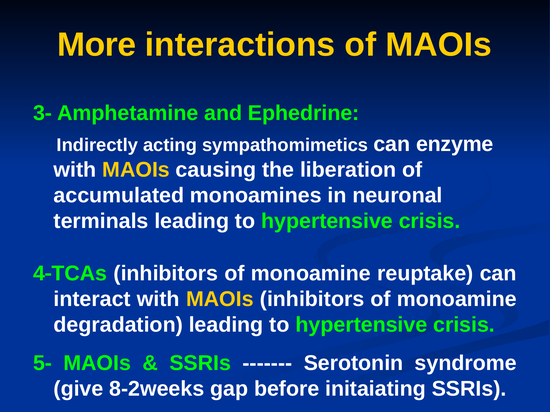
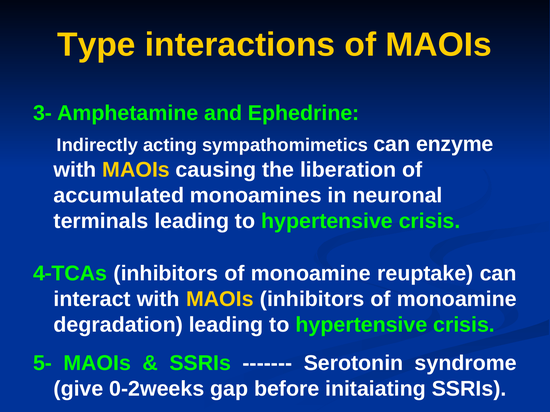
More: More -> Type
8-2weeks: 8-2weeks -> 0-2weeks
